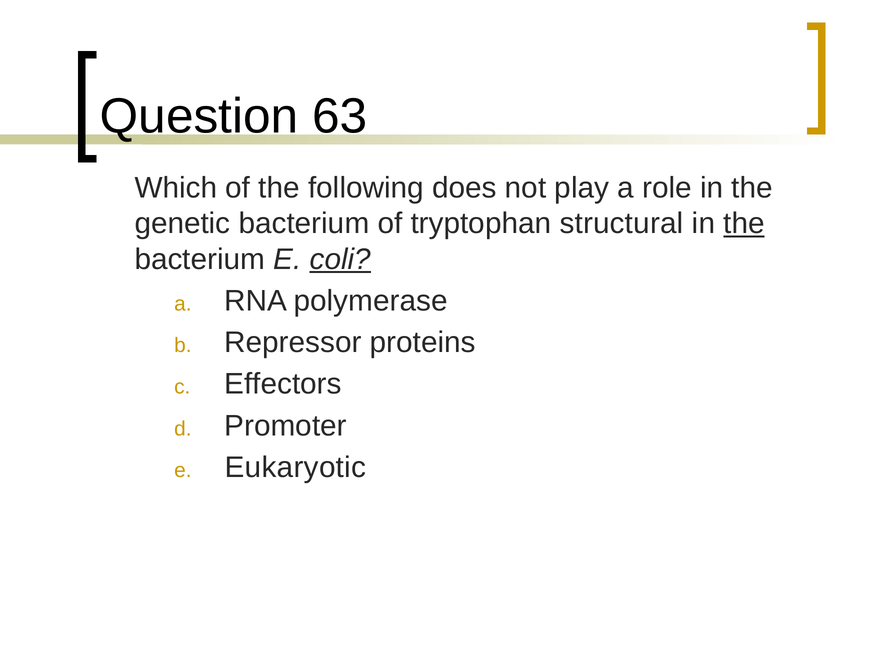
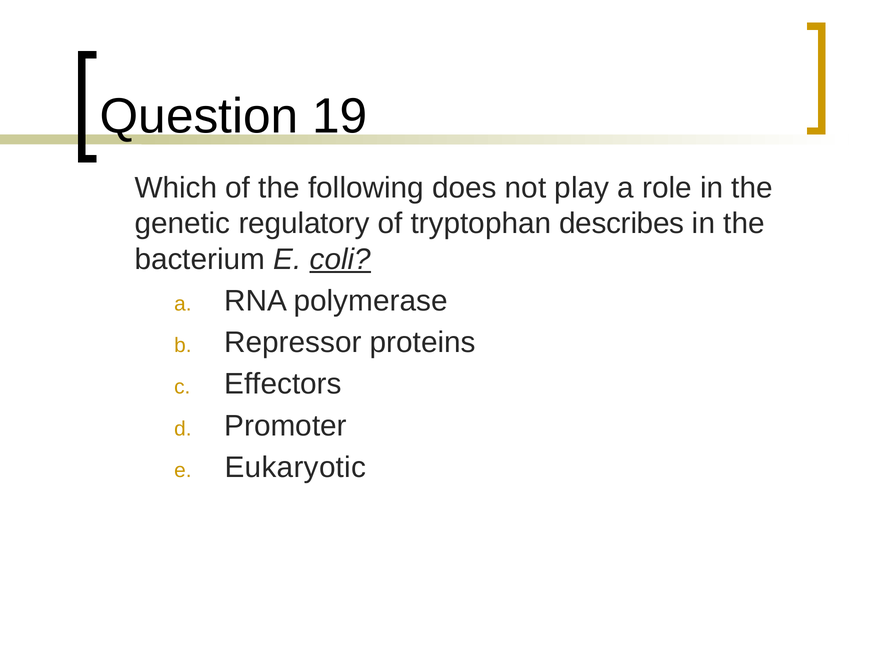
63: 63 -> 19
genetic bacterium: bacterium -> regulatory
structural: structural -> describes
the at (744, 224) underline: present -> none
